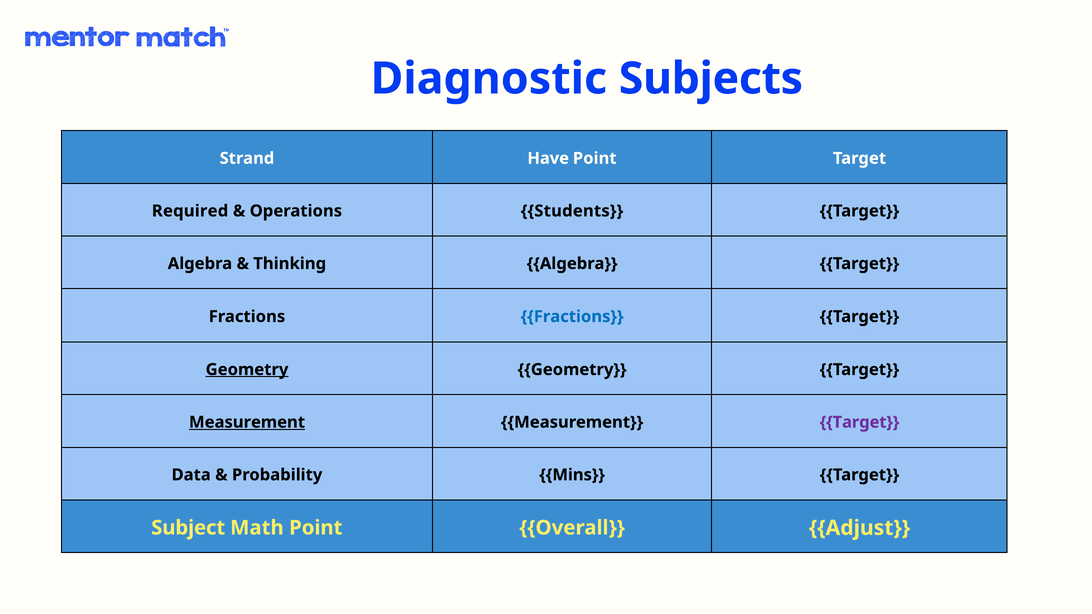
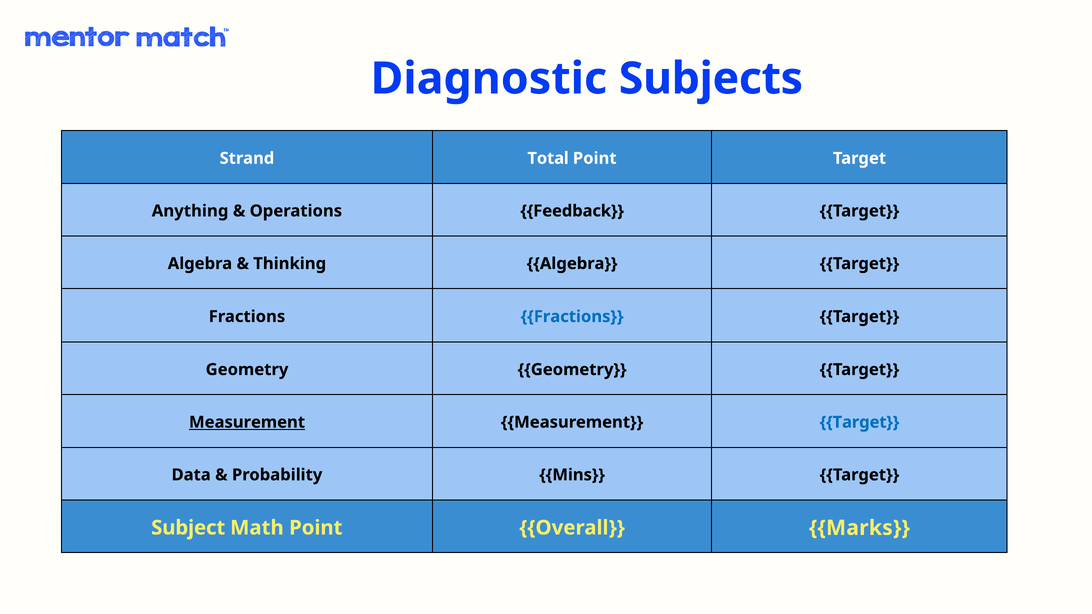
Have: Have -> Total
Required: Required -> Anything
Students: Students -> Feedback
Geometry at (247, 370) underline: present -> none
Target at (860, 422) colour: purple -> blue
Adjust: Adjust -> Marks
